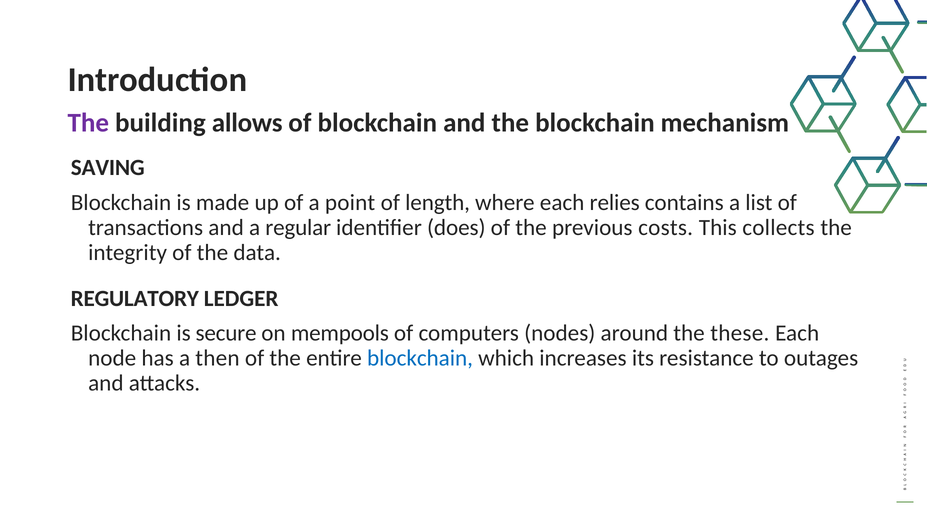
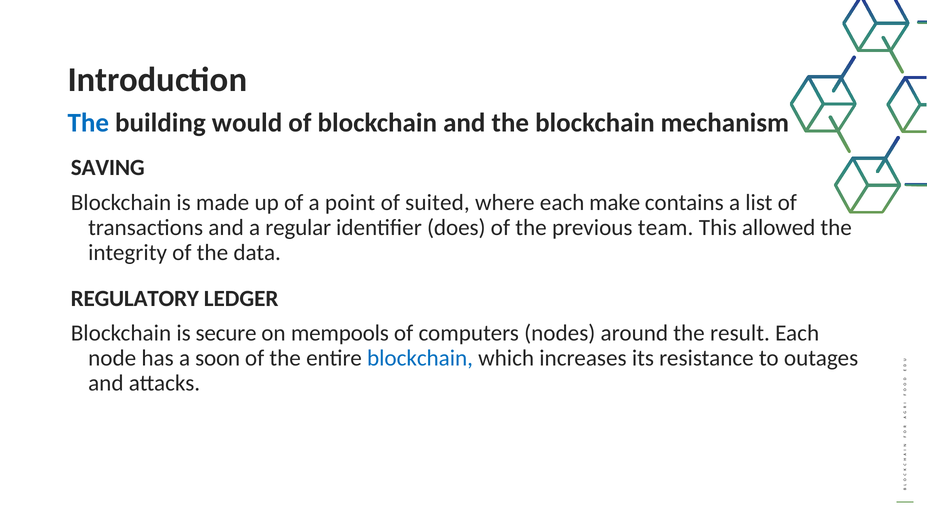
The at (88, 123) colour: purple -> blue
allows: allows -> would
length: length -> suited
relies: relies -> make
costs: costs -> team
collects: collects -> allowed
these: these -> result
then: then -> soon
